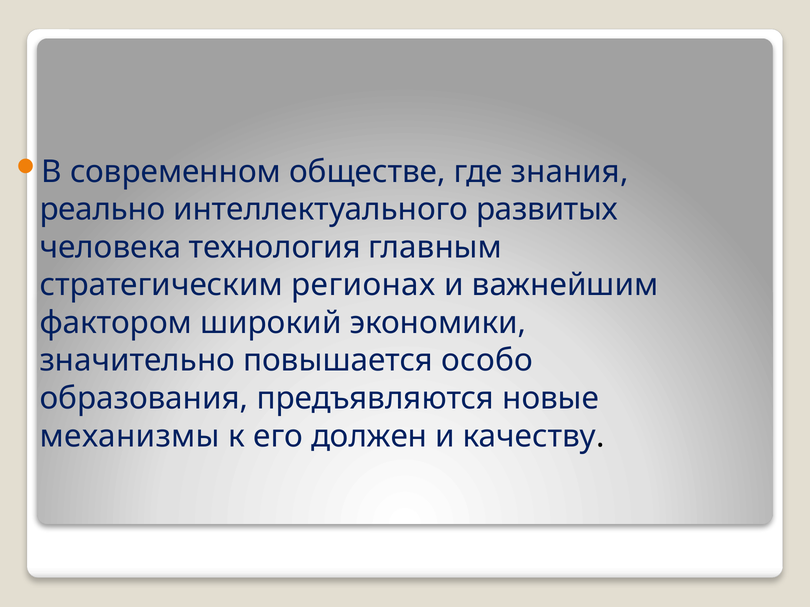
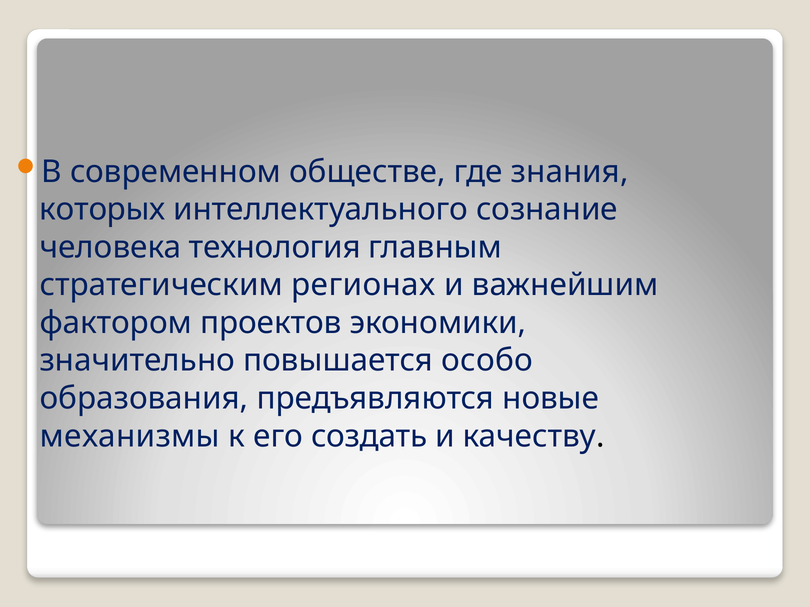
реально: реально -> которых
развитых: развитых -> сознание
широкий: широкий -> проектов
должен: должен -> создать
